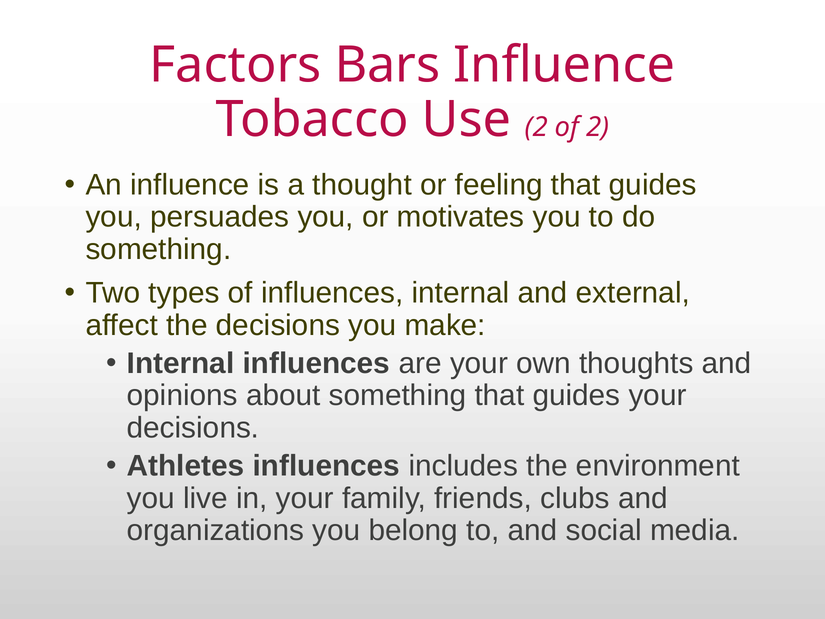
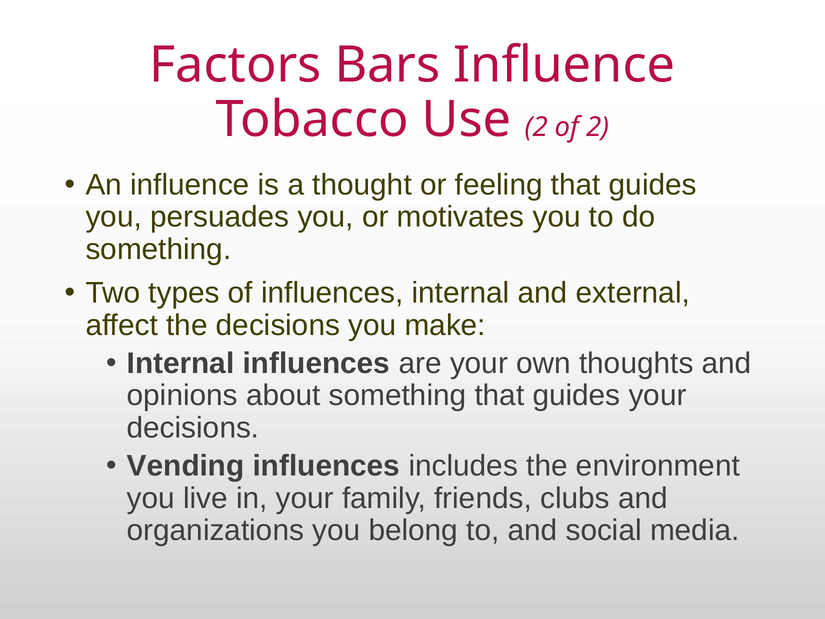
Athletes: Athletes -> Vending
